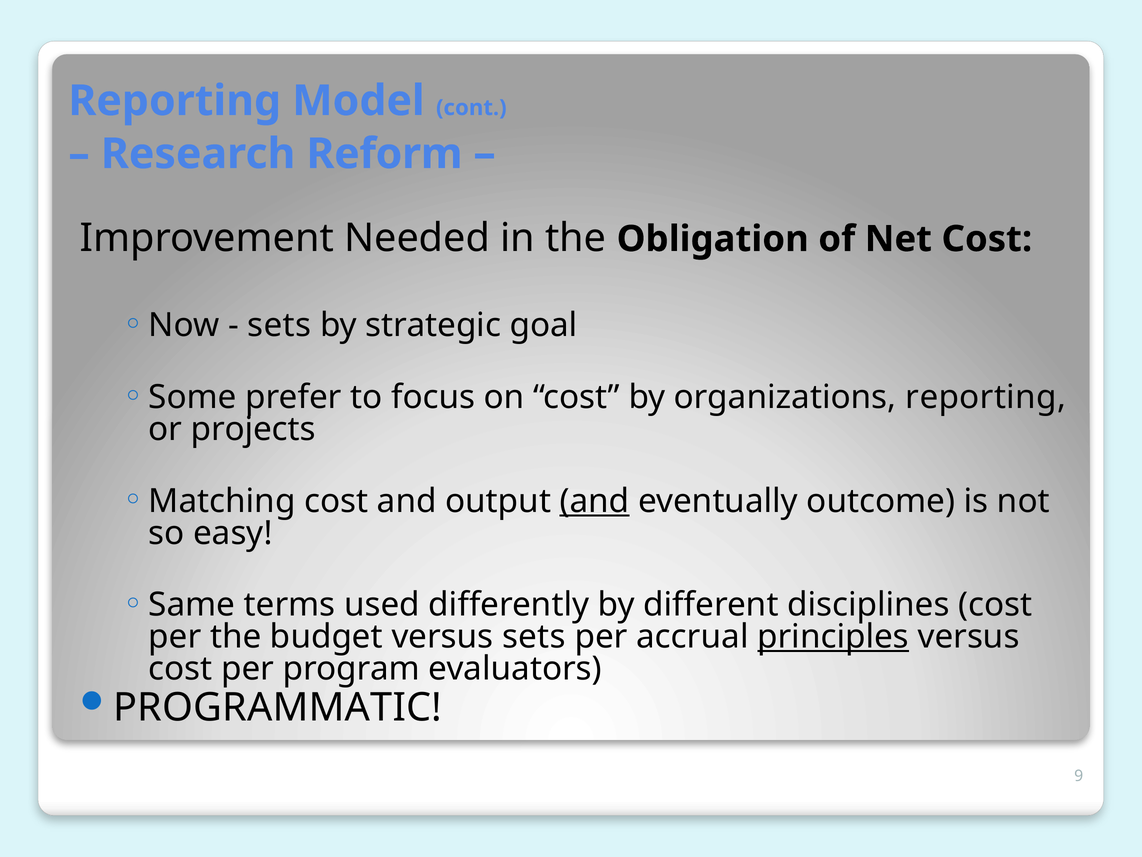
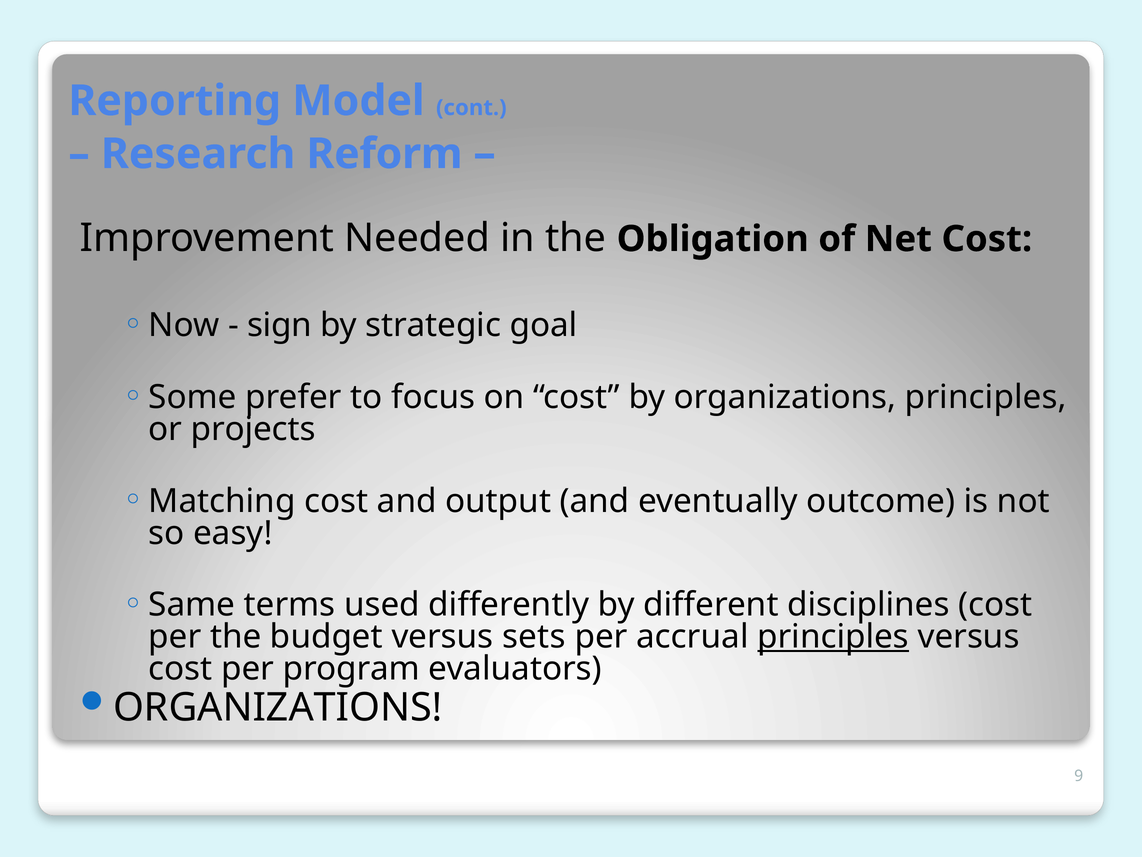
sets at (279, 325): sets -> sign
organizations reporting: reporting -> principles
and at (595, 501) underline: present -> none
PROGRAMMATIC at (278, 707): PROGRAMMATIC -> ORGANIZATIONS
